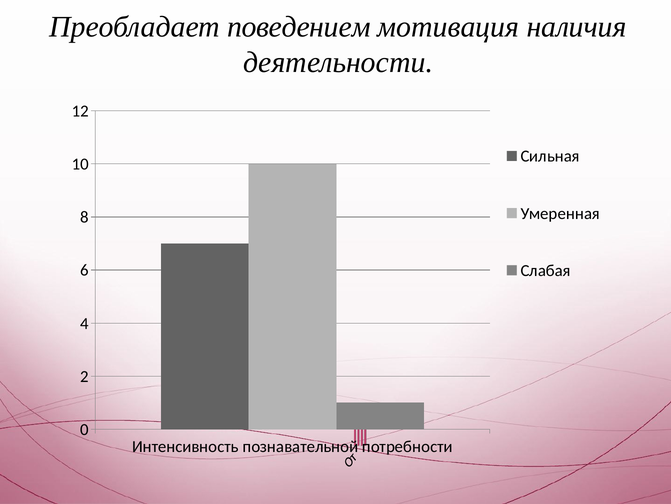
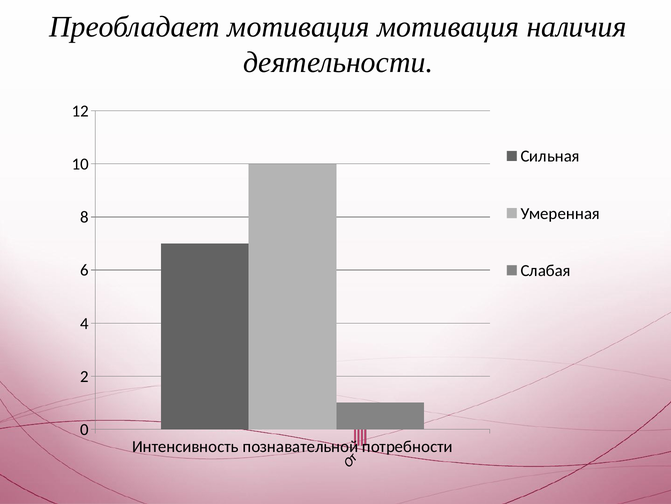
Преобладает поведением: поведением -> мотивация
